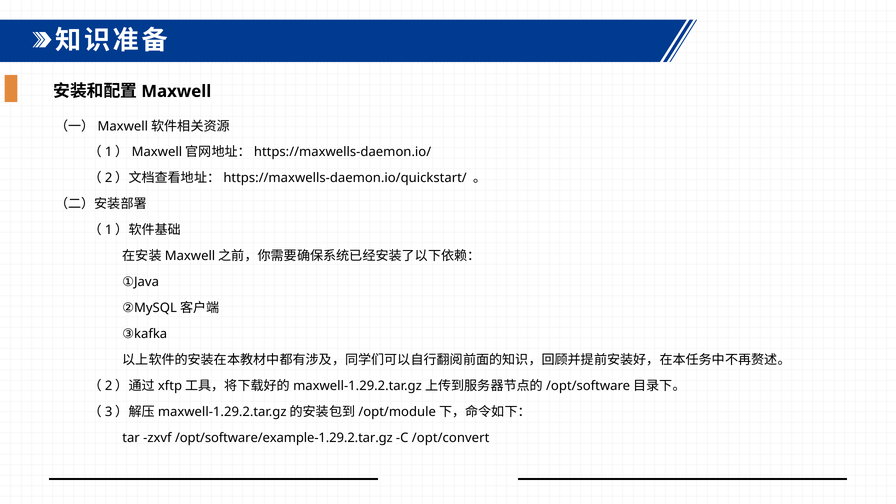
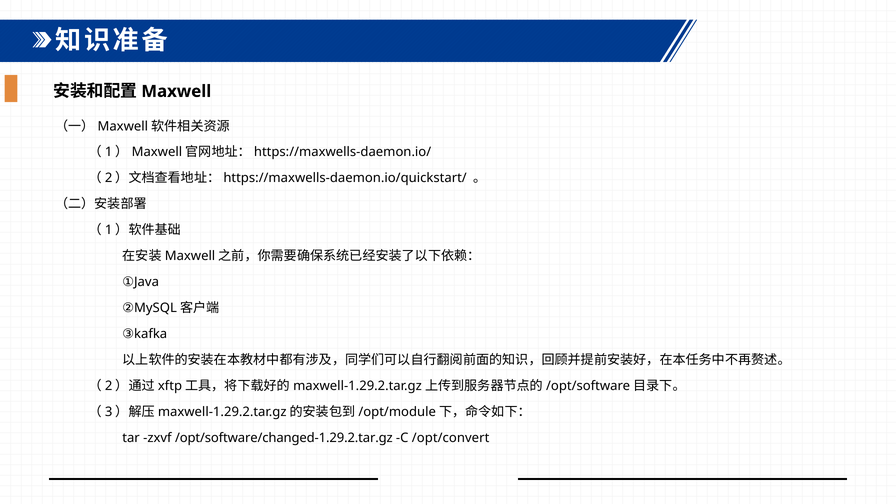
/opt/software/example-1.29.2.tar.gz: /opt/software/example-1.29.2.tar.gz -> /opt/software/changed-1.29.2.tar.gz
